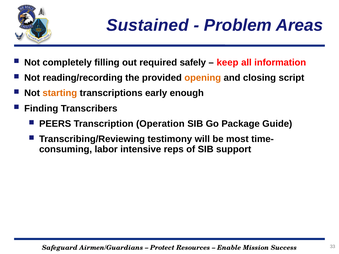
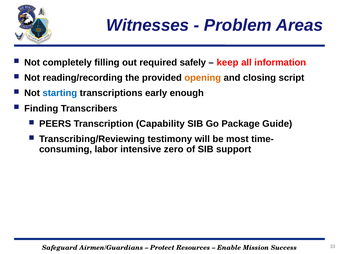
Sustained: Sustained -> Witnesses
starting colour: orange -> blue
Operation: Operation -> Capability
reps: reps -> zero
